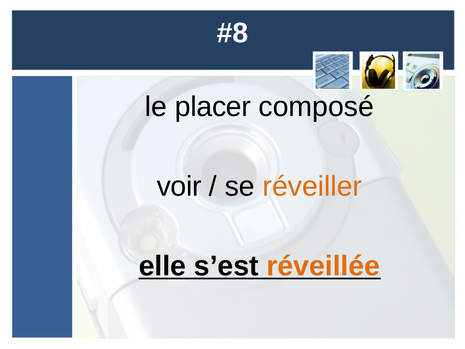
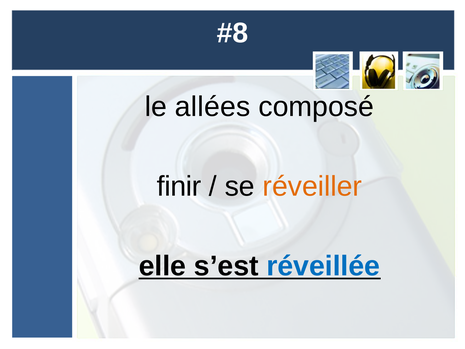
placer: placer -> allées
voir: voir -> finir
réveillée colour: orange -> blue
